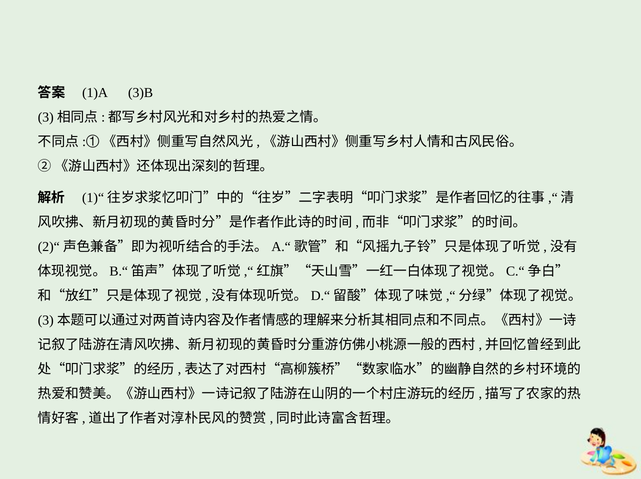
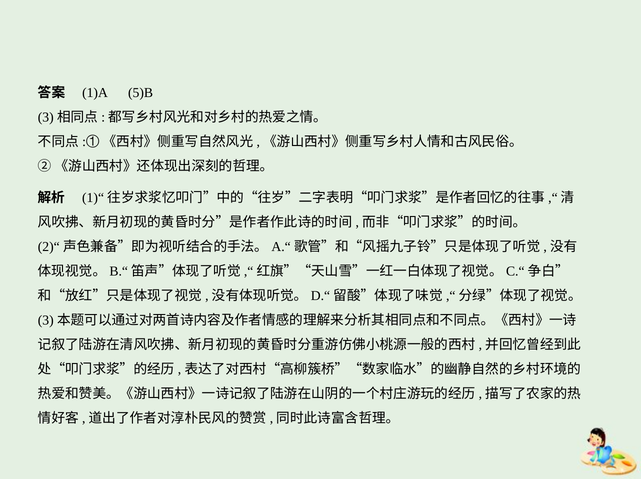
3)B: 3)B -> 5)B
